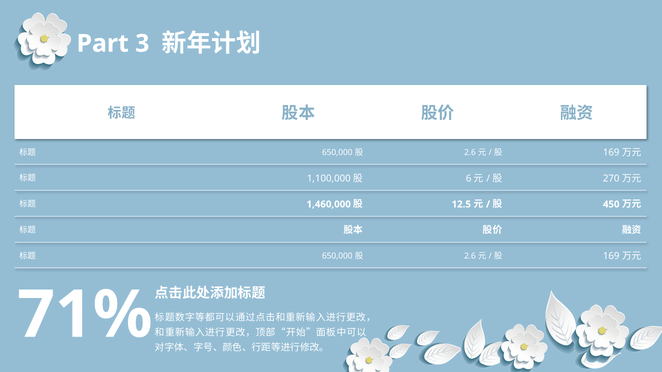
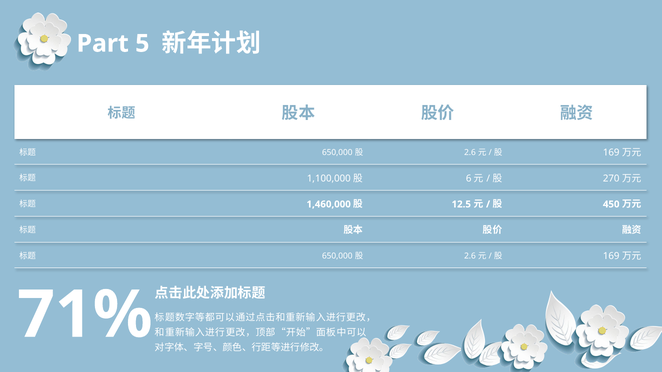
3: 3 -> 5
